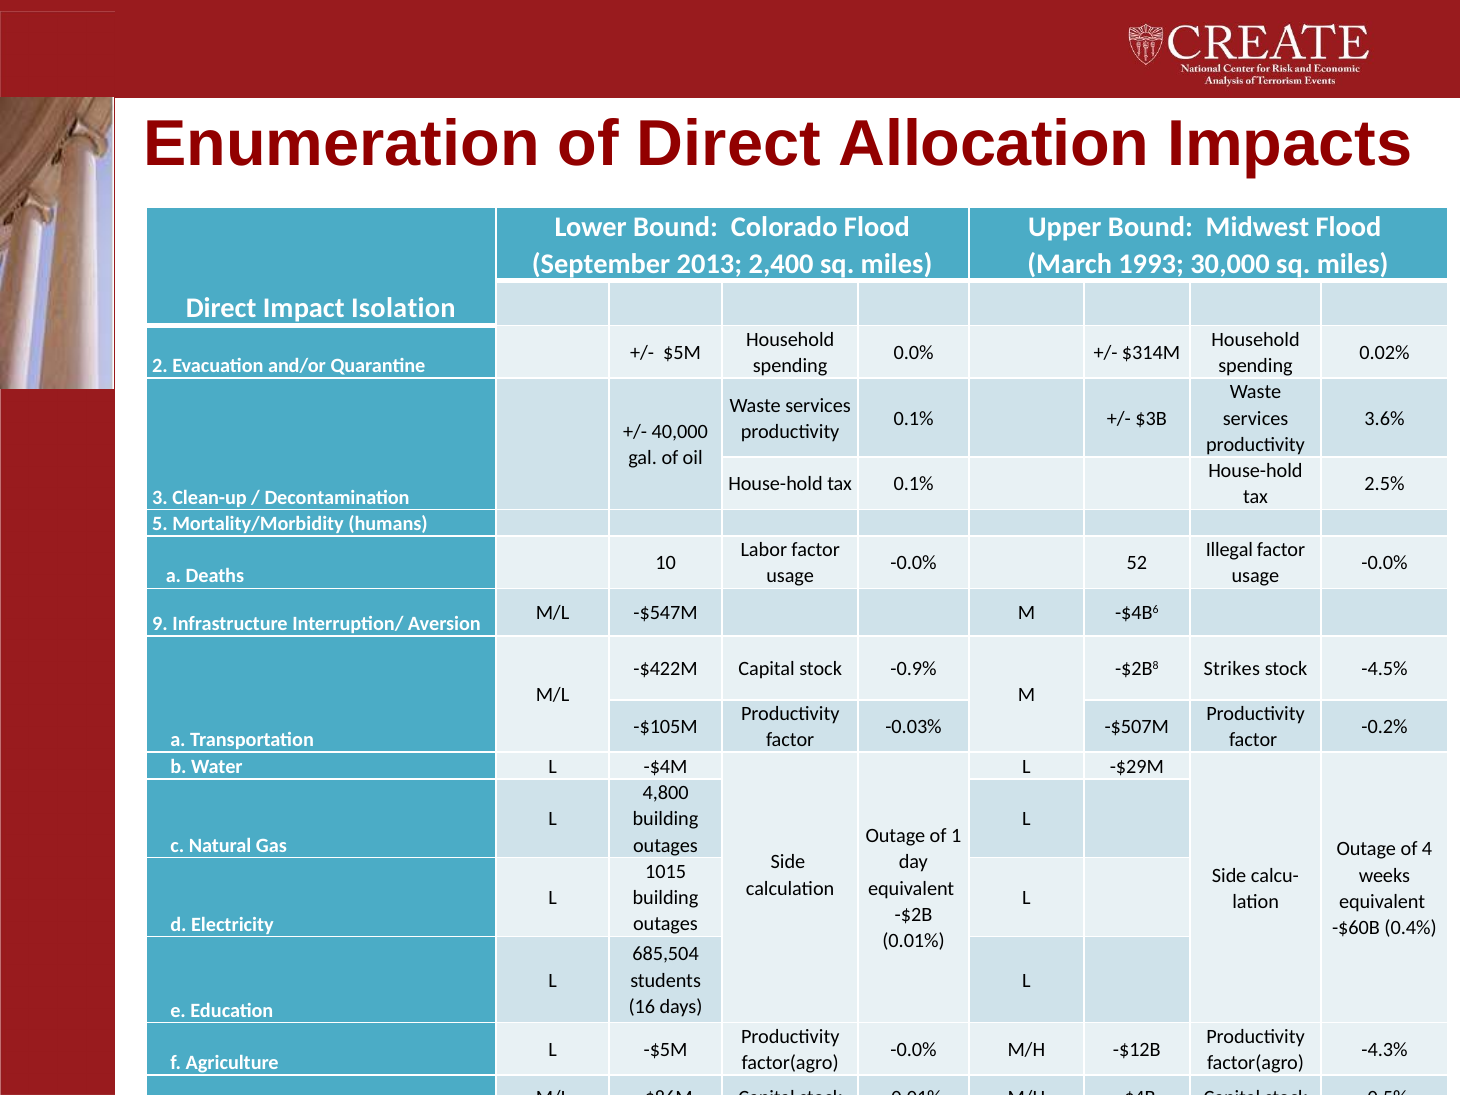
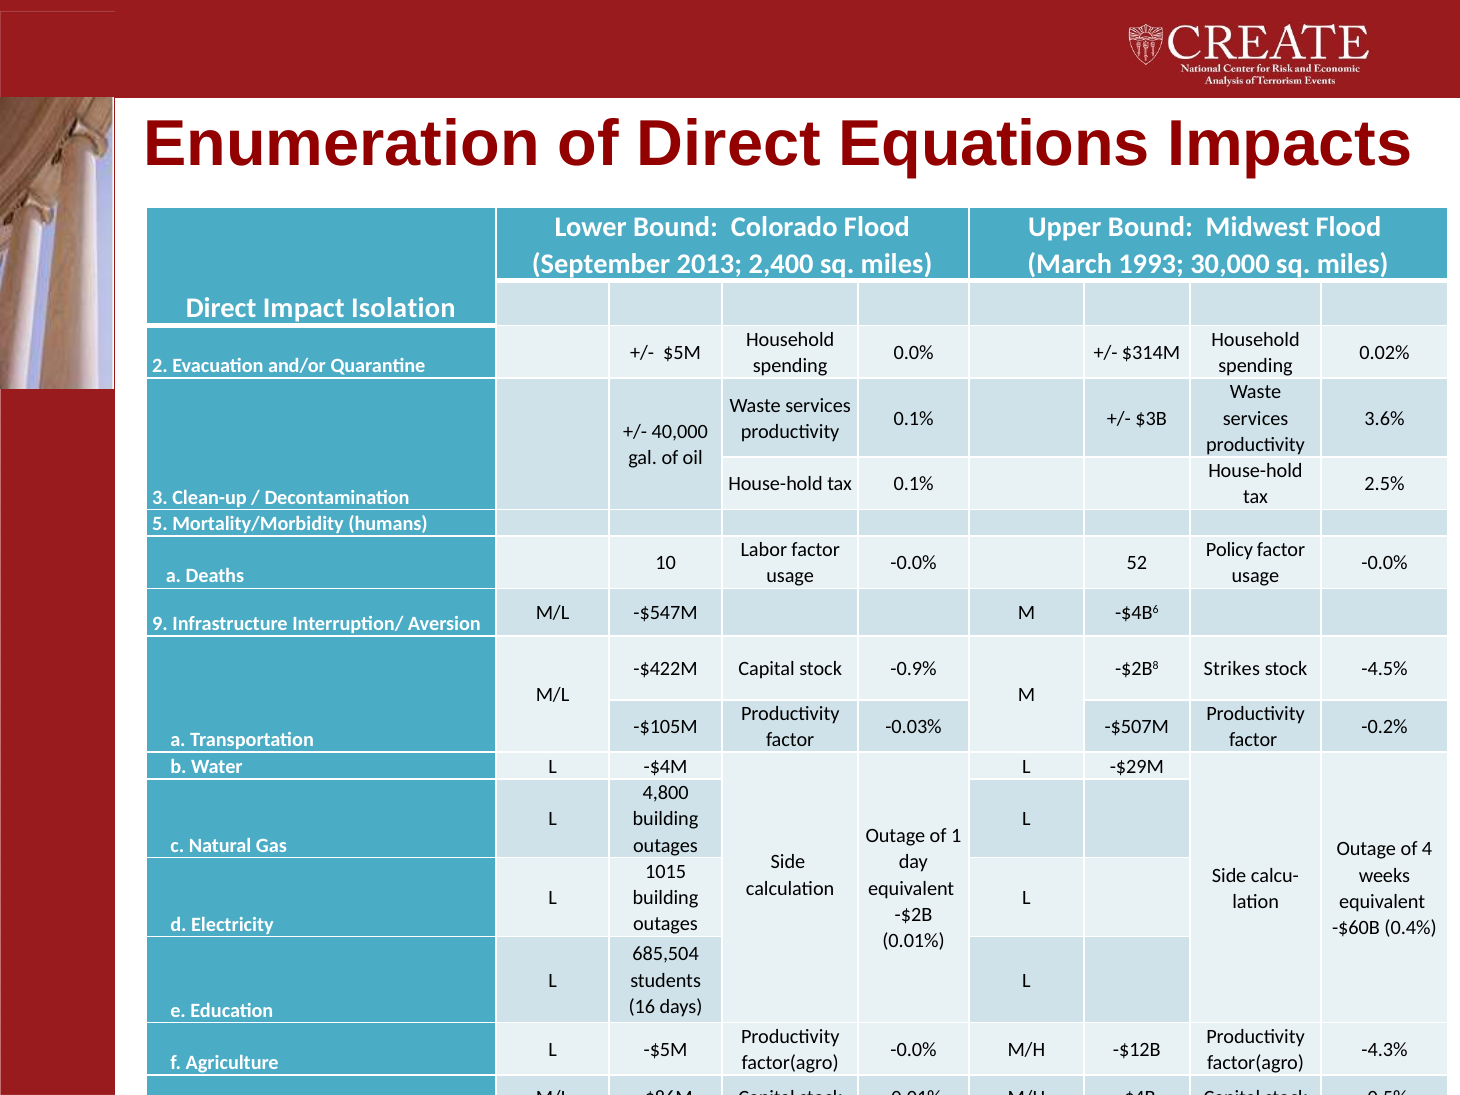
Allocation: Allocation -> Equations
Illegal: Illegal -> Policy
